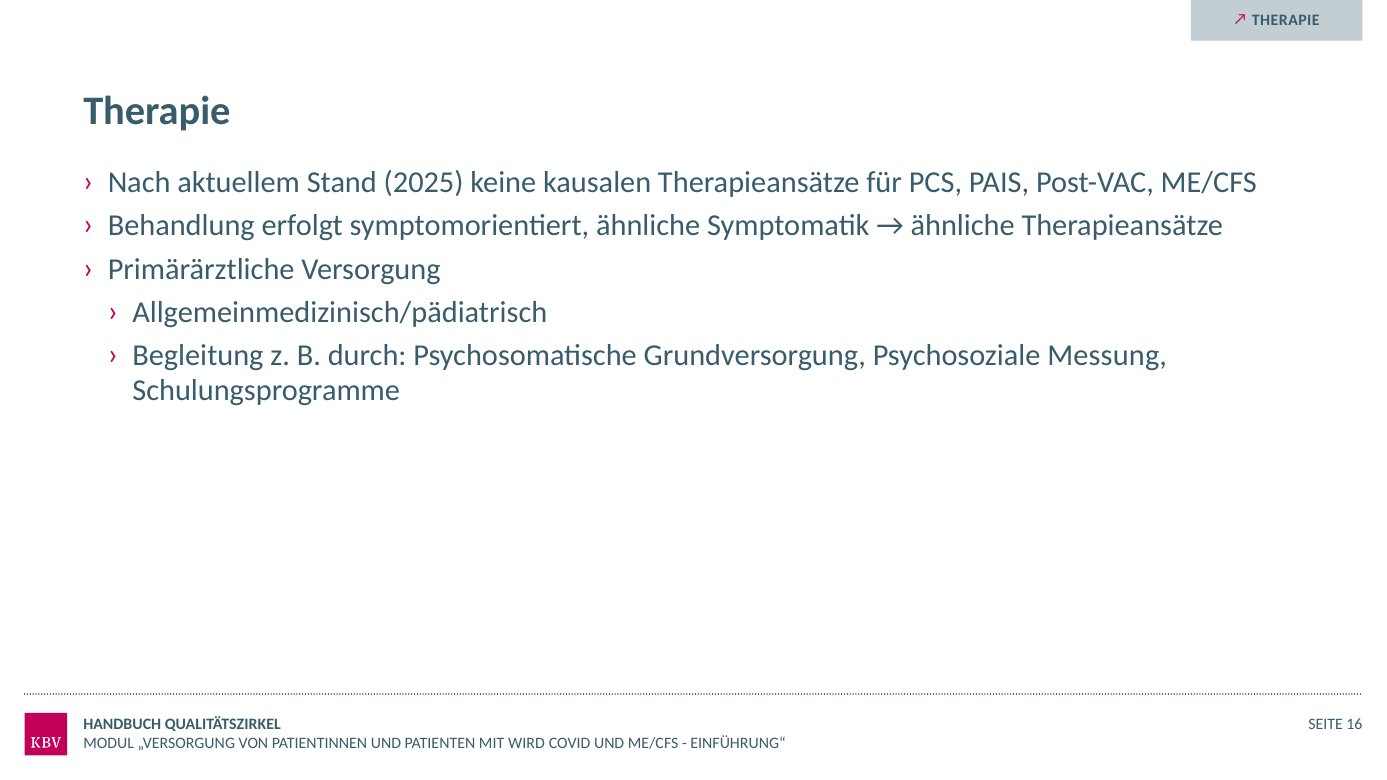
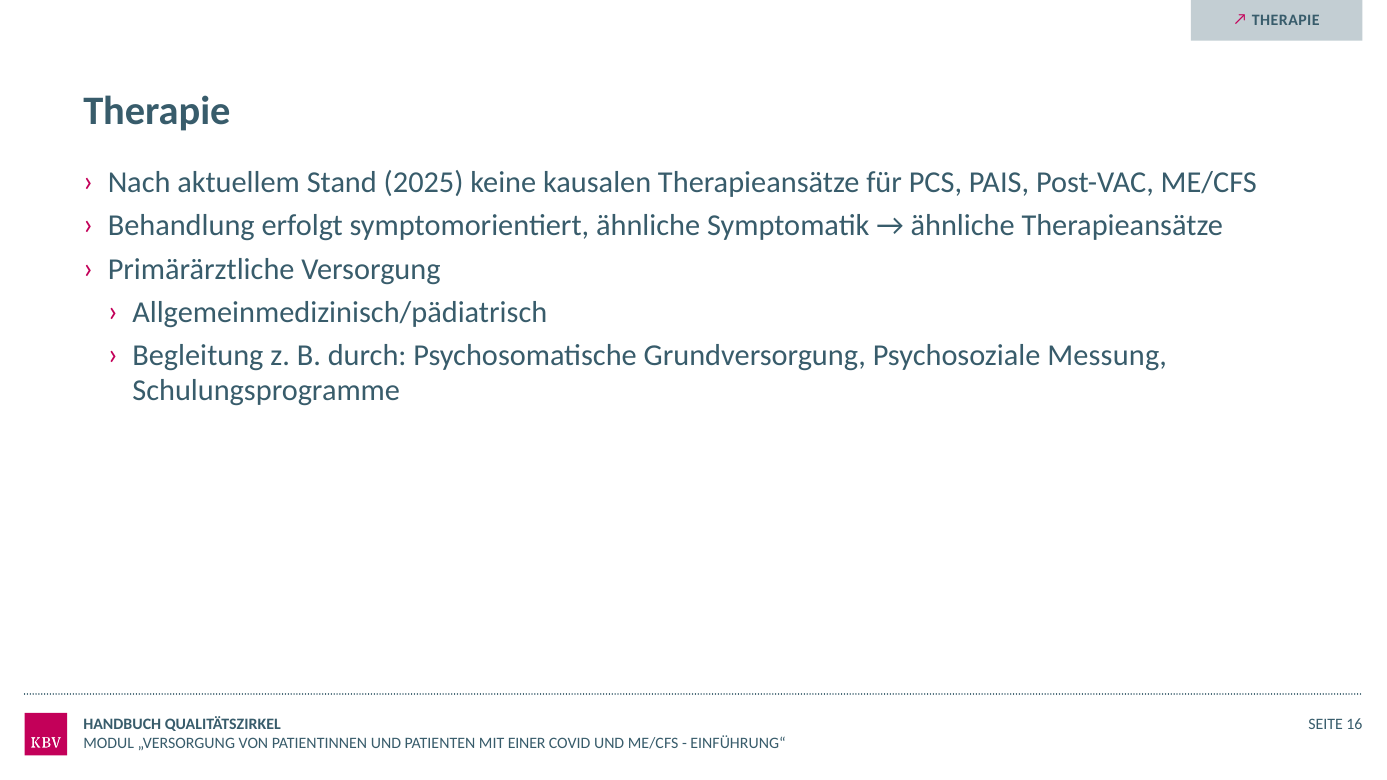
WIRD: WIRD -> EINER
